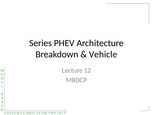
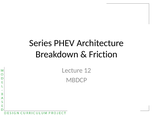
Vehicle: Vehicle -> Friction
